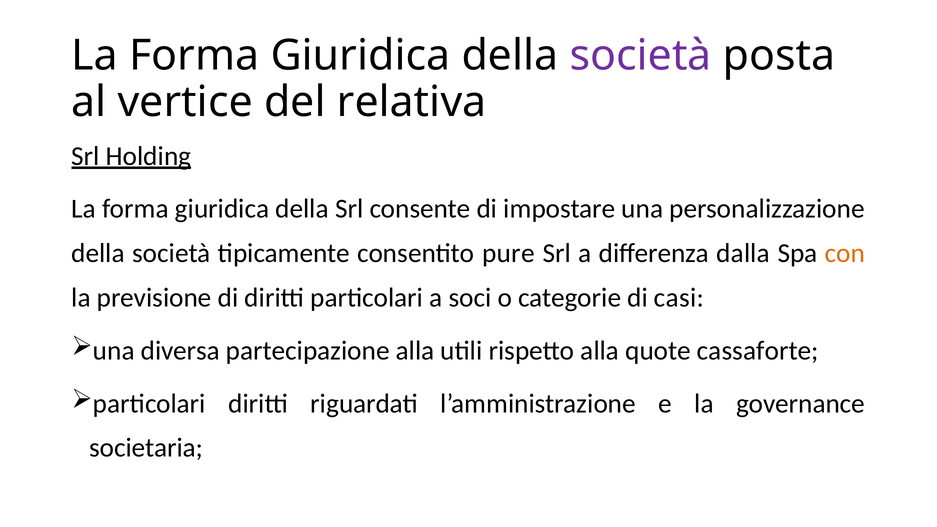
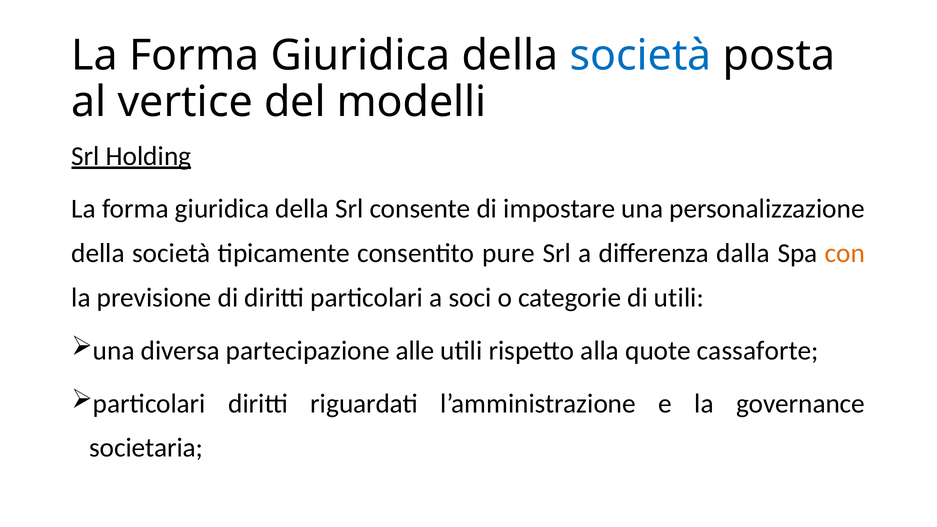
società at (641, 56) colour: purple -> blue
relativa: relativa -> modelli
di casi: casi -> utili
partecipazione alla: alla -> alle
